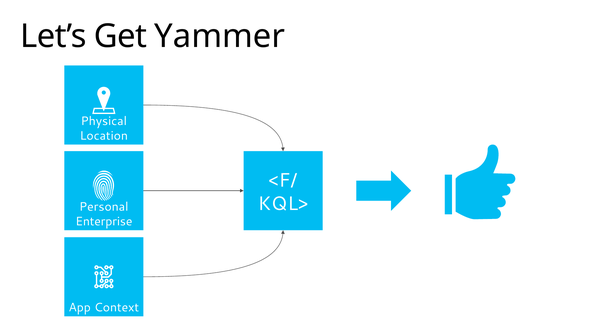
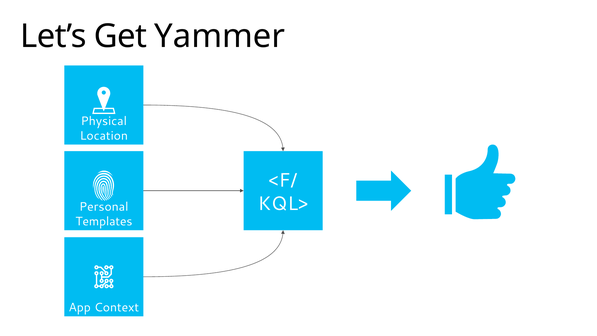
Enterprise: Enterprise -> Templates
